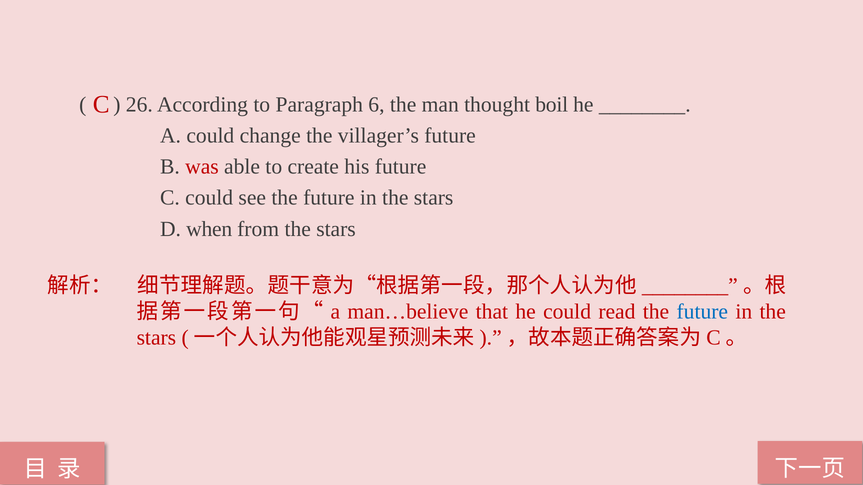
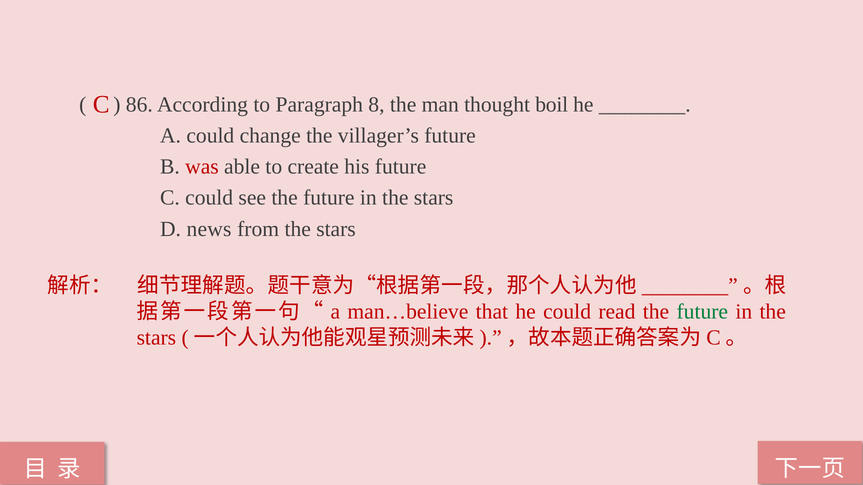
26: 26 -> 86
6: 6 -> 8
when: when -> news
future at (702, 312) colour: blue -> green
